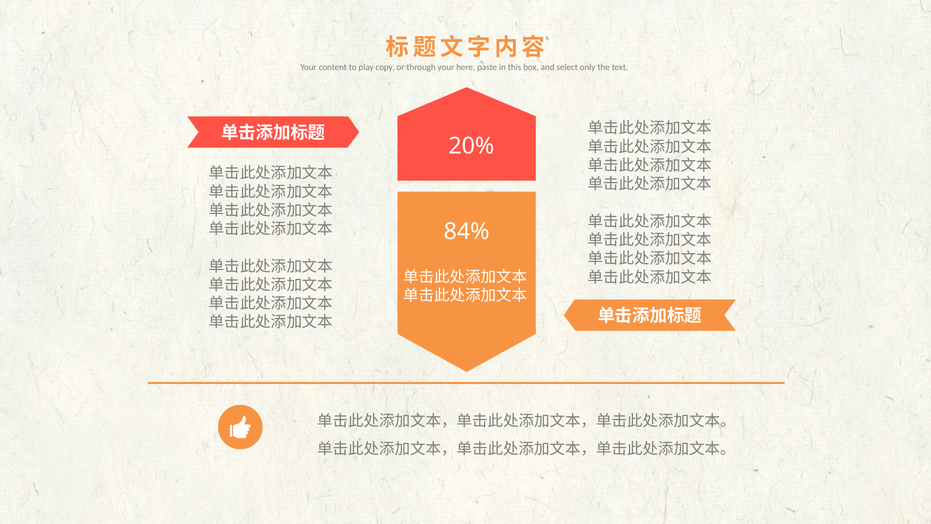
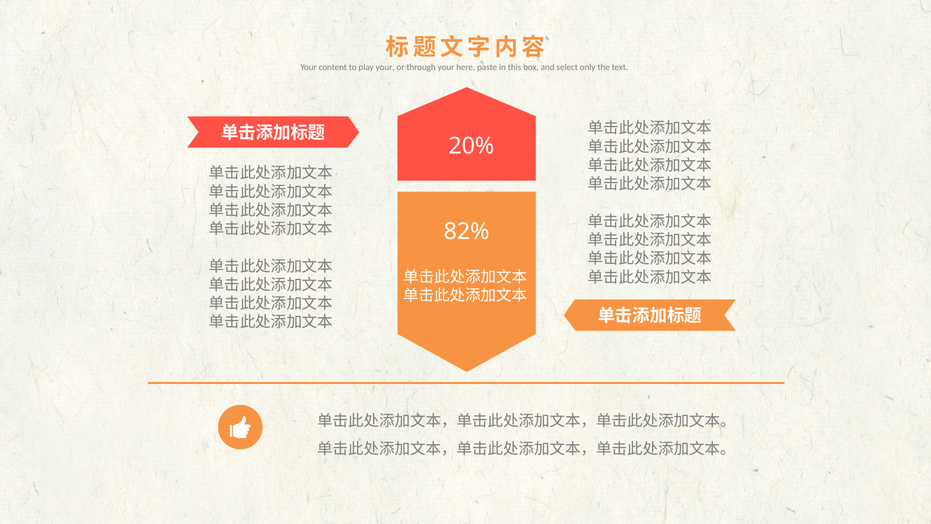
play copy: copy -> your
84%: 84% -> 82%
